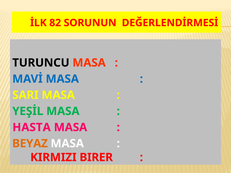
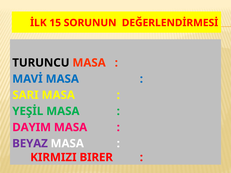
82: 82 -> 15
HASTA: HASTA -> DAYIM
BEYAZ colour: orange -> purple
